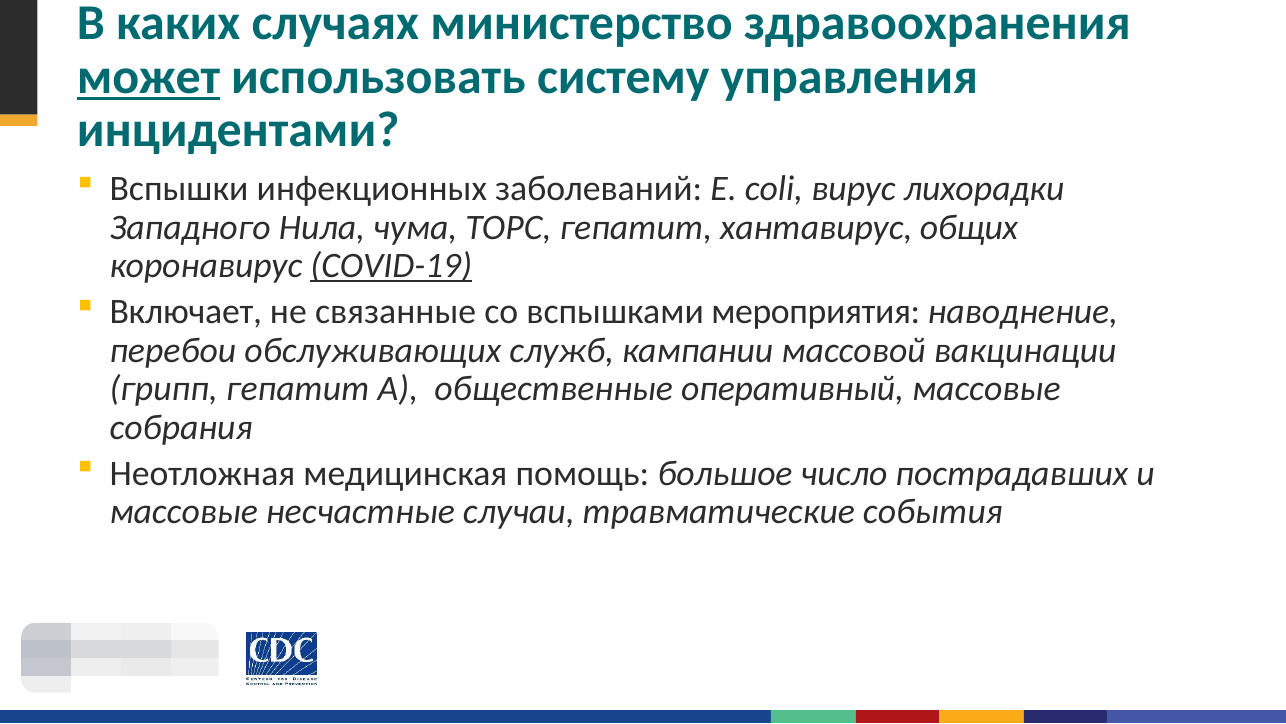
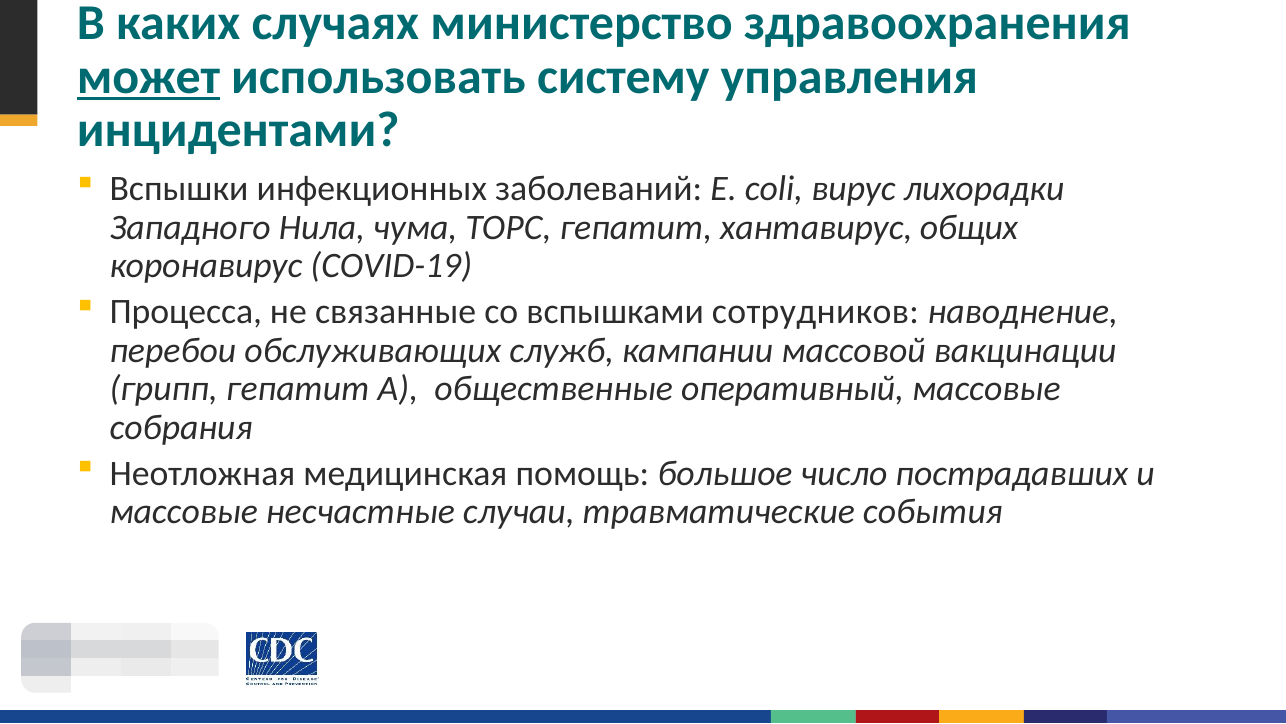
COVID-19 underline: present -> none
Включает: Включает -> Процесса
мероприятия: мероприятия -> сотрудников
